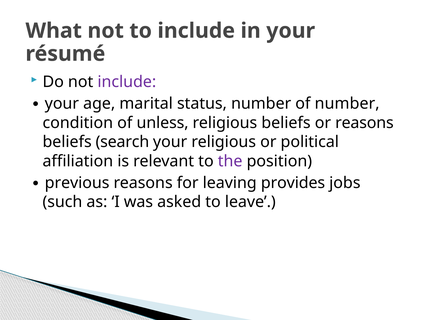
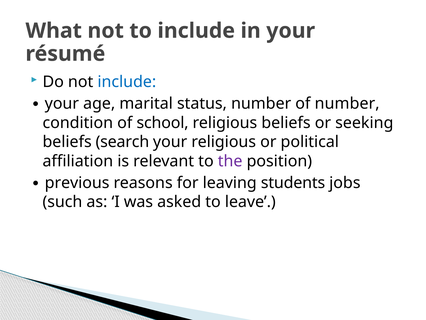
include at (127, 82) colour: purple -> blue
unless: unless -> school
or reasons: reasons -> seeking
provides: provides -> students
